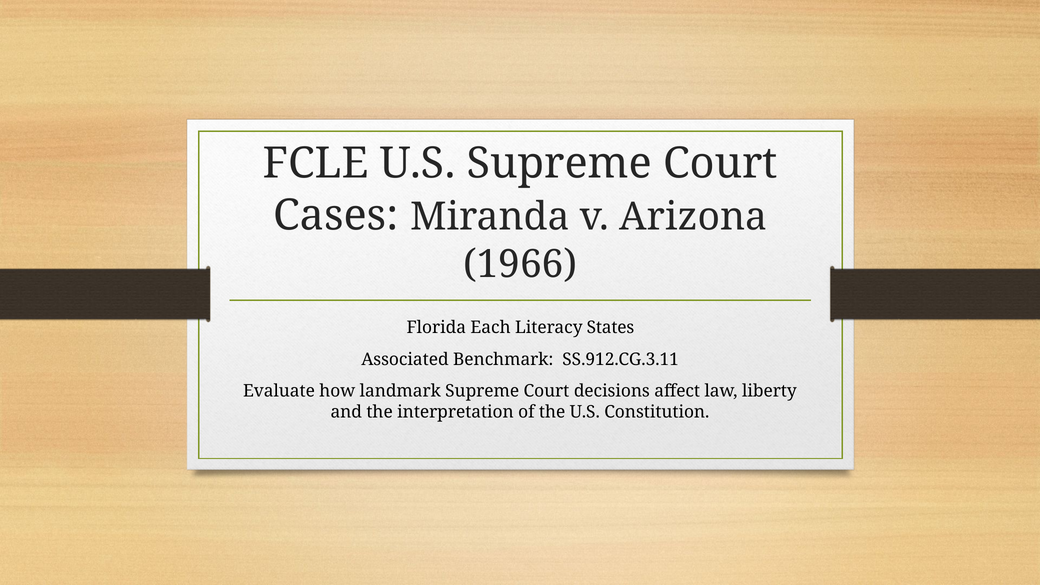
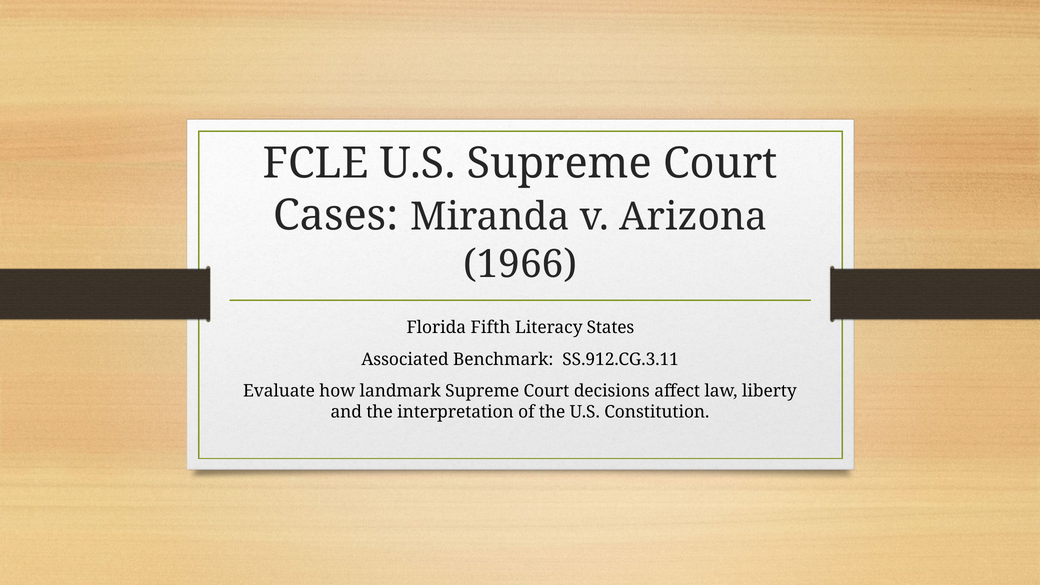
Each: Each -> Fifth
